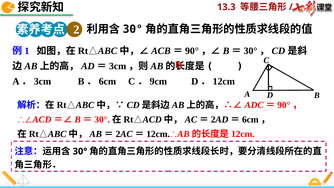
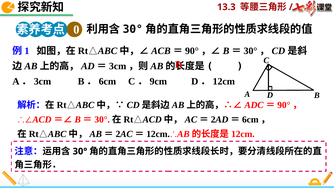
2: 2 -> 0
